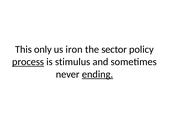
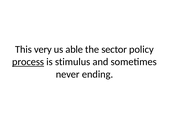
only: only -> very
iron: iron -> able
ending underline: present -> none
